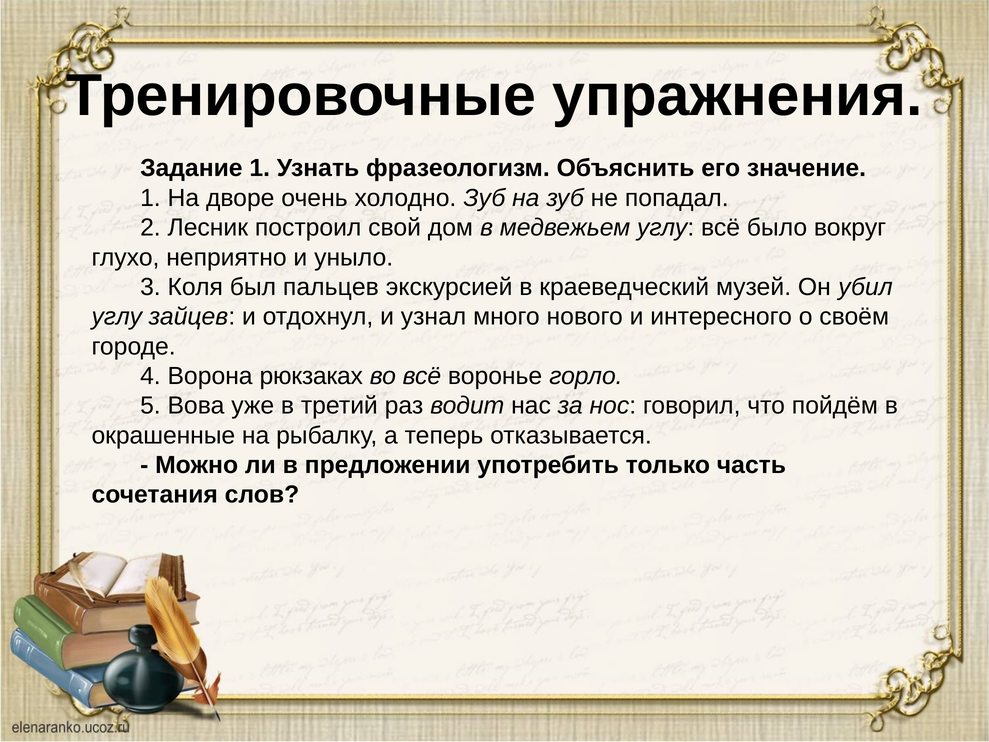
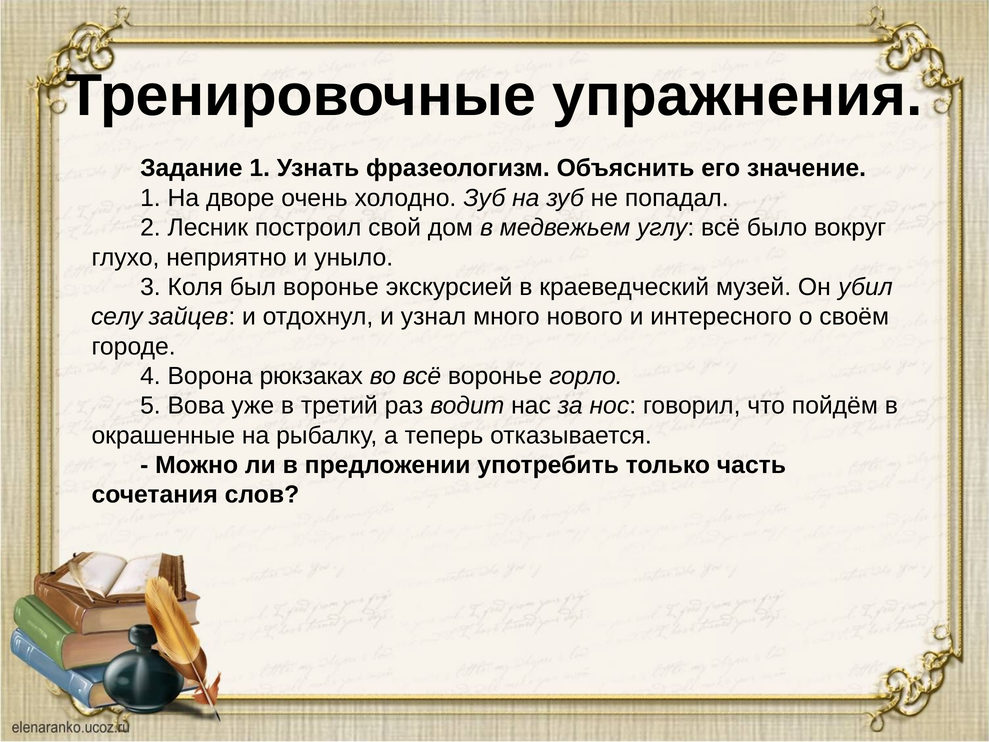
был пальцев: пальцев -> воронье
углу at (117, 317): углу -> селу
